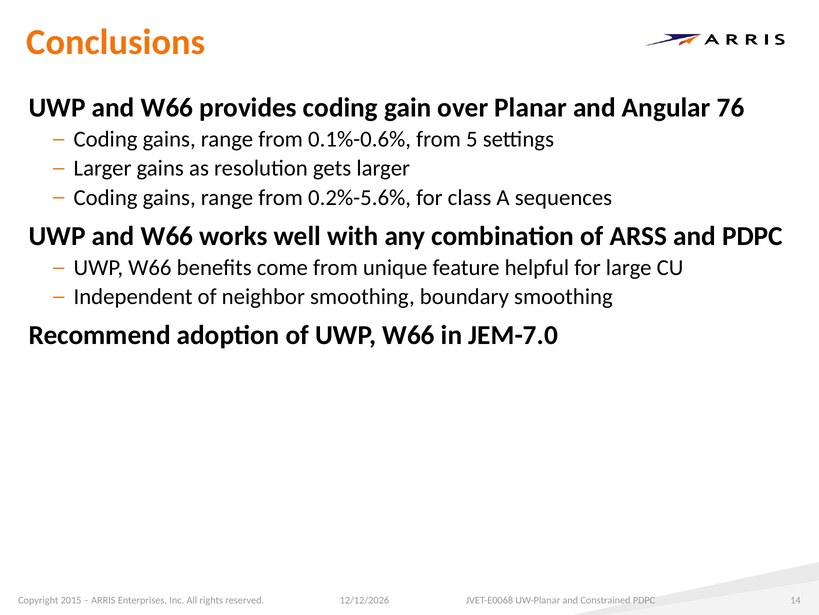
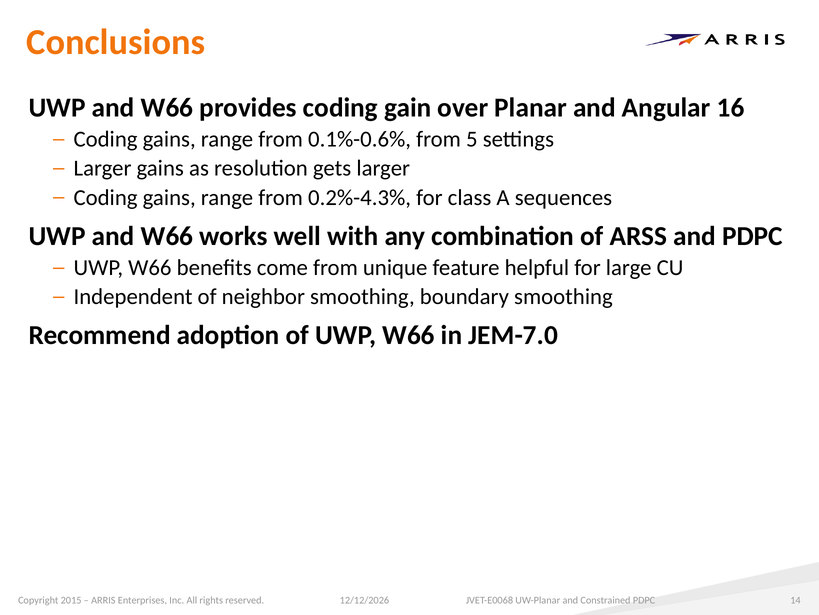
76: 76 -> 16
0.2%-5.6%: 0.2%-5.6% -> 0.2%-4.3%
